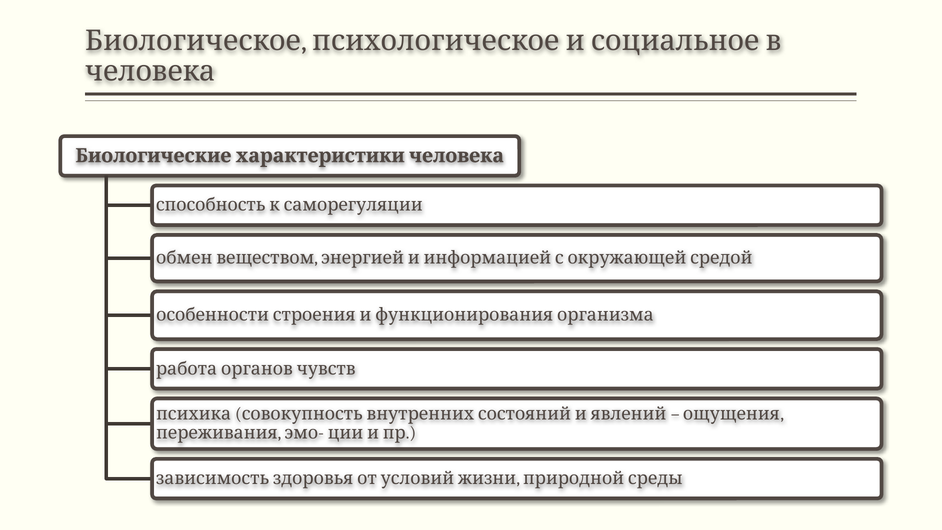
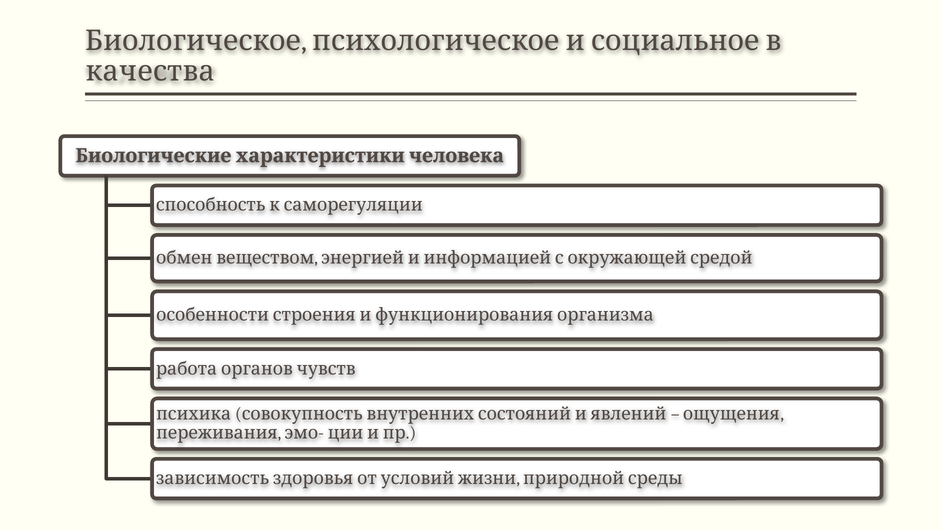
человека: человека -> качества
